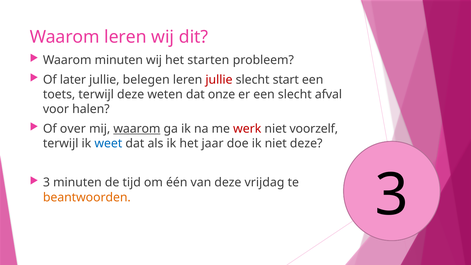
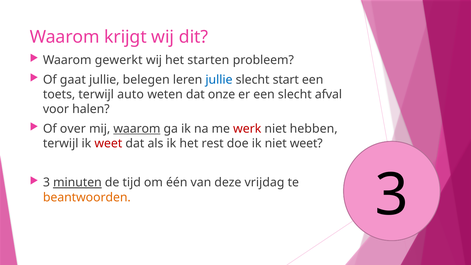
Waarom leren: leren -> krijgt
Waarom minuten: minuten -> gewerkt
later: later -> gaat
jullie at (219, 80) colour: red -> blue
terwijl deze: deze -> auto
voorzelf: voorzelf -> hebben
weet at (108, 143) colour: blue -> red
jaar: jaar -> rest
niet deze: deze -> weet
minuten at (77, 183) underline: none -> present
